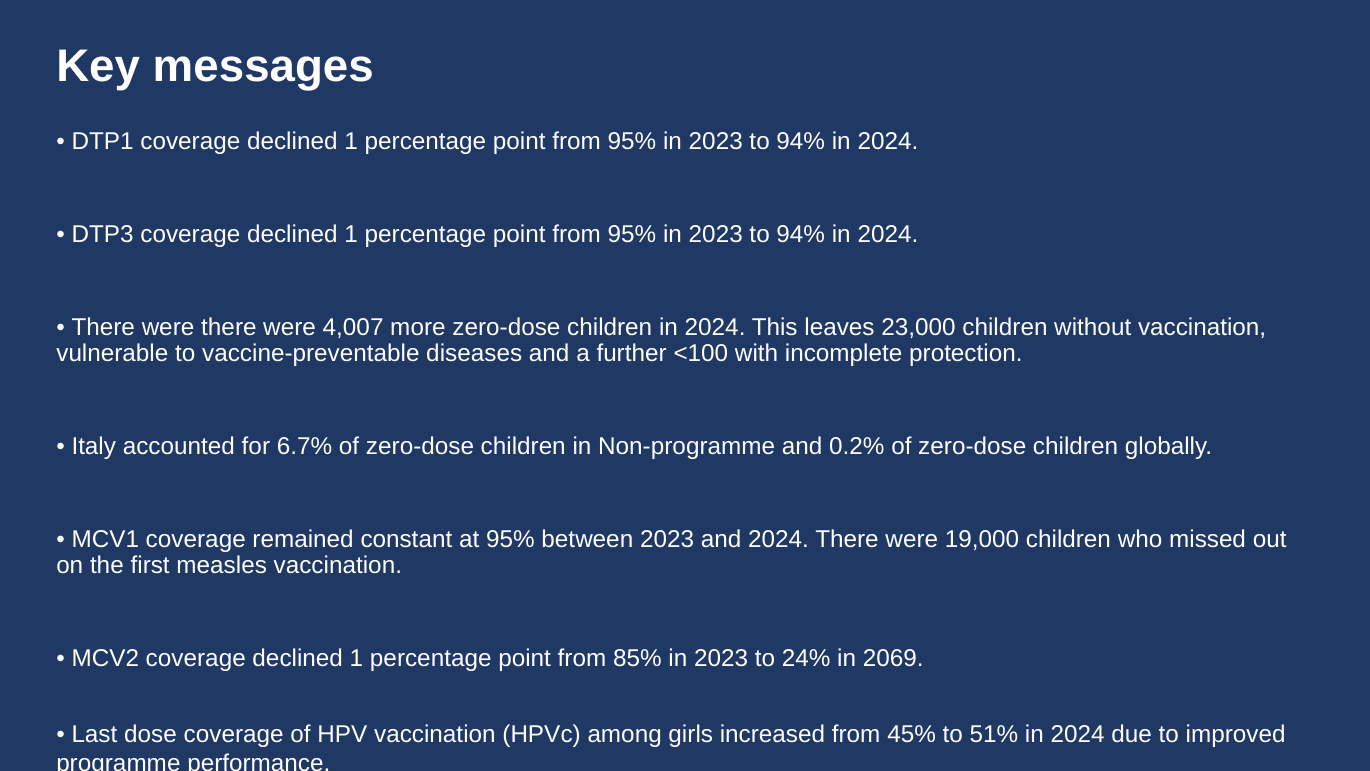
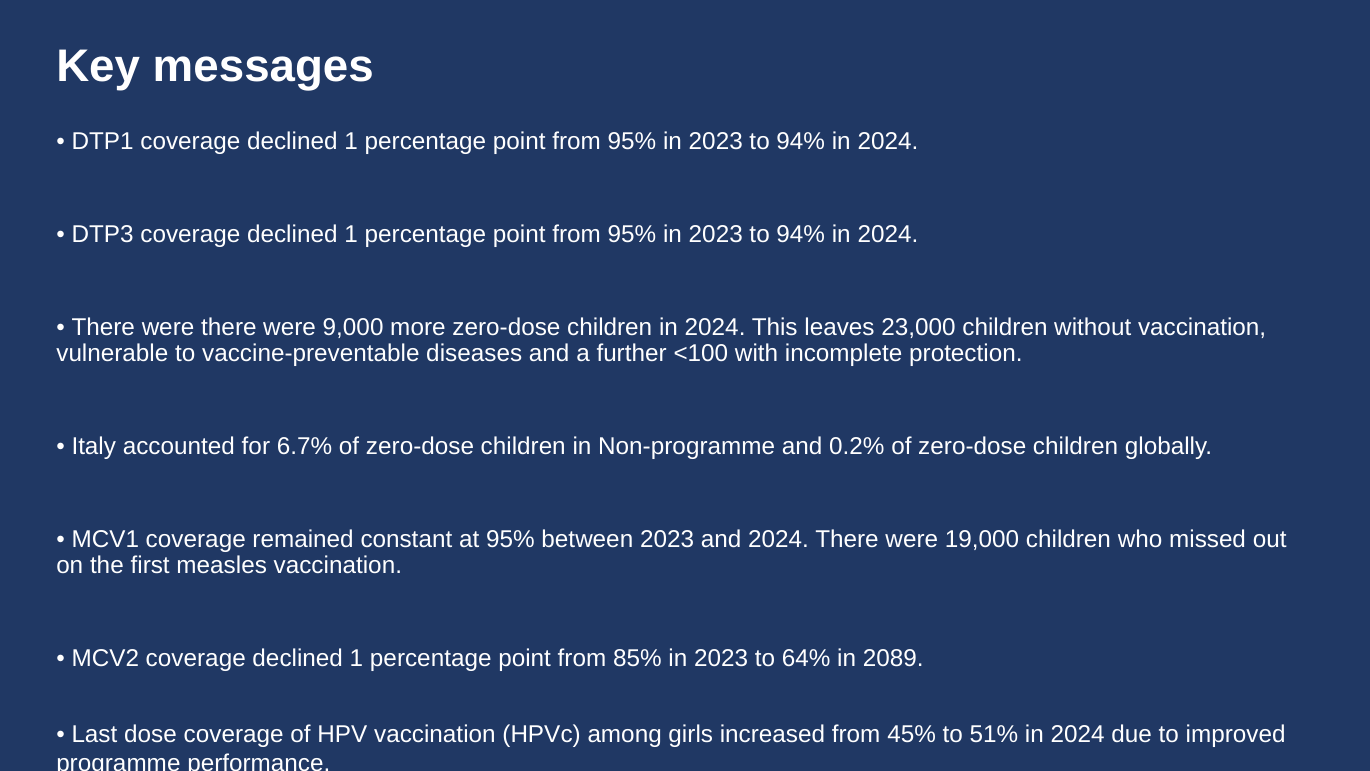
4,007: 4,007 -> 9,000
24%: 24% -> 64%
2069: 2069 -> 2089
